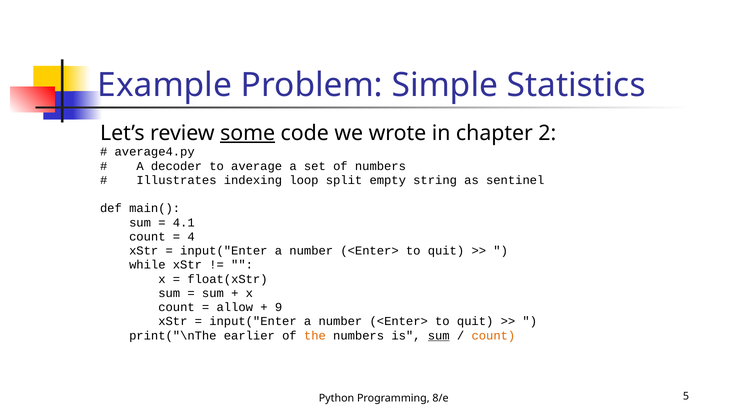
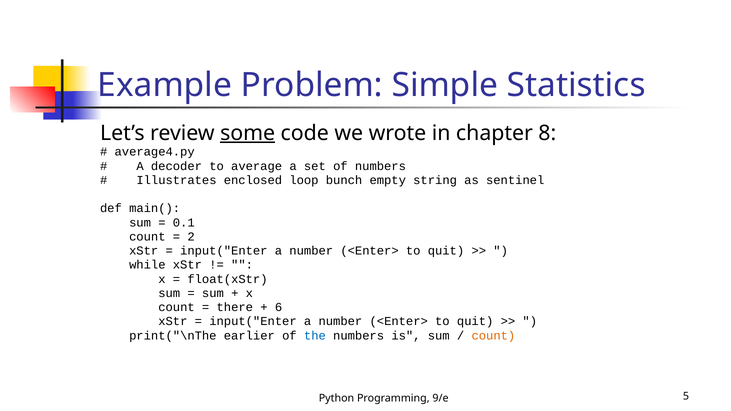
2: 2 -> 8
indexing: indexing -> enclosed
split: split -> bunch
4.1: 4.1 -> 0.1
4: 4 -> 2
allow: allow -> there
9: 9 -> 6
the colour: orange -> blue
sum at (439, 336) underline: present -> none
8/e: 8/e -> 9/e
